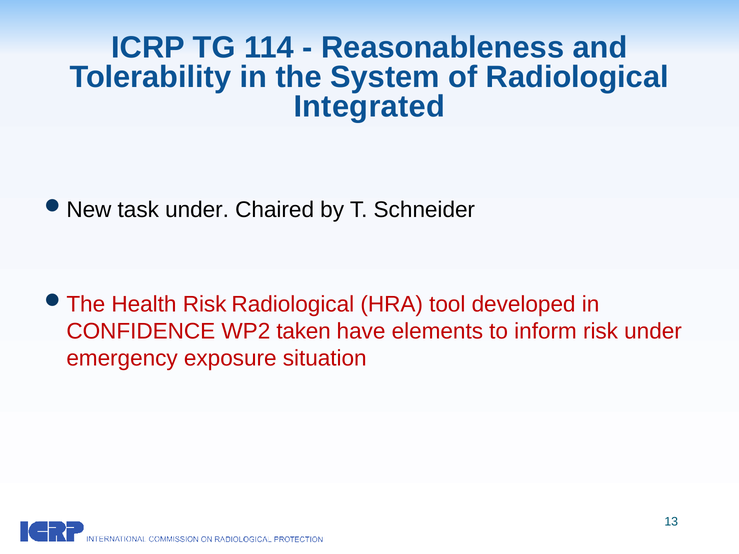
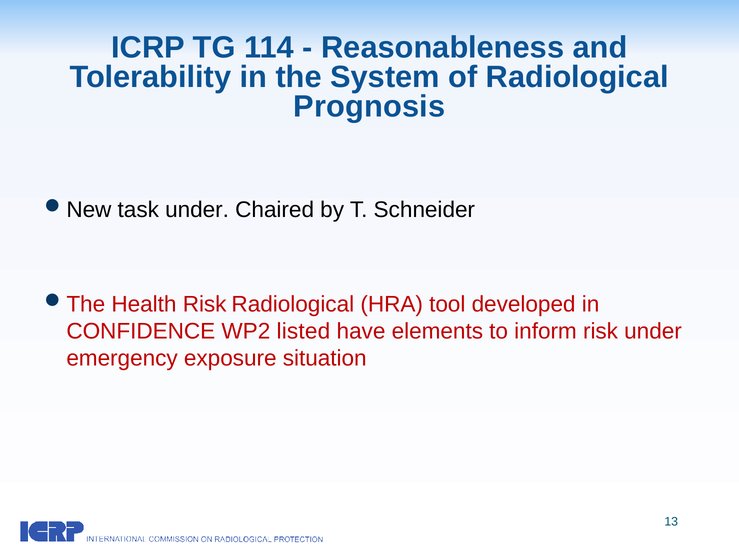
Integrated: Integrated -> Prognosis
taken: taken -> listed
